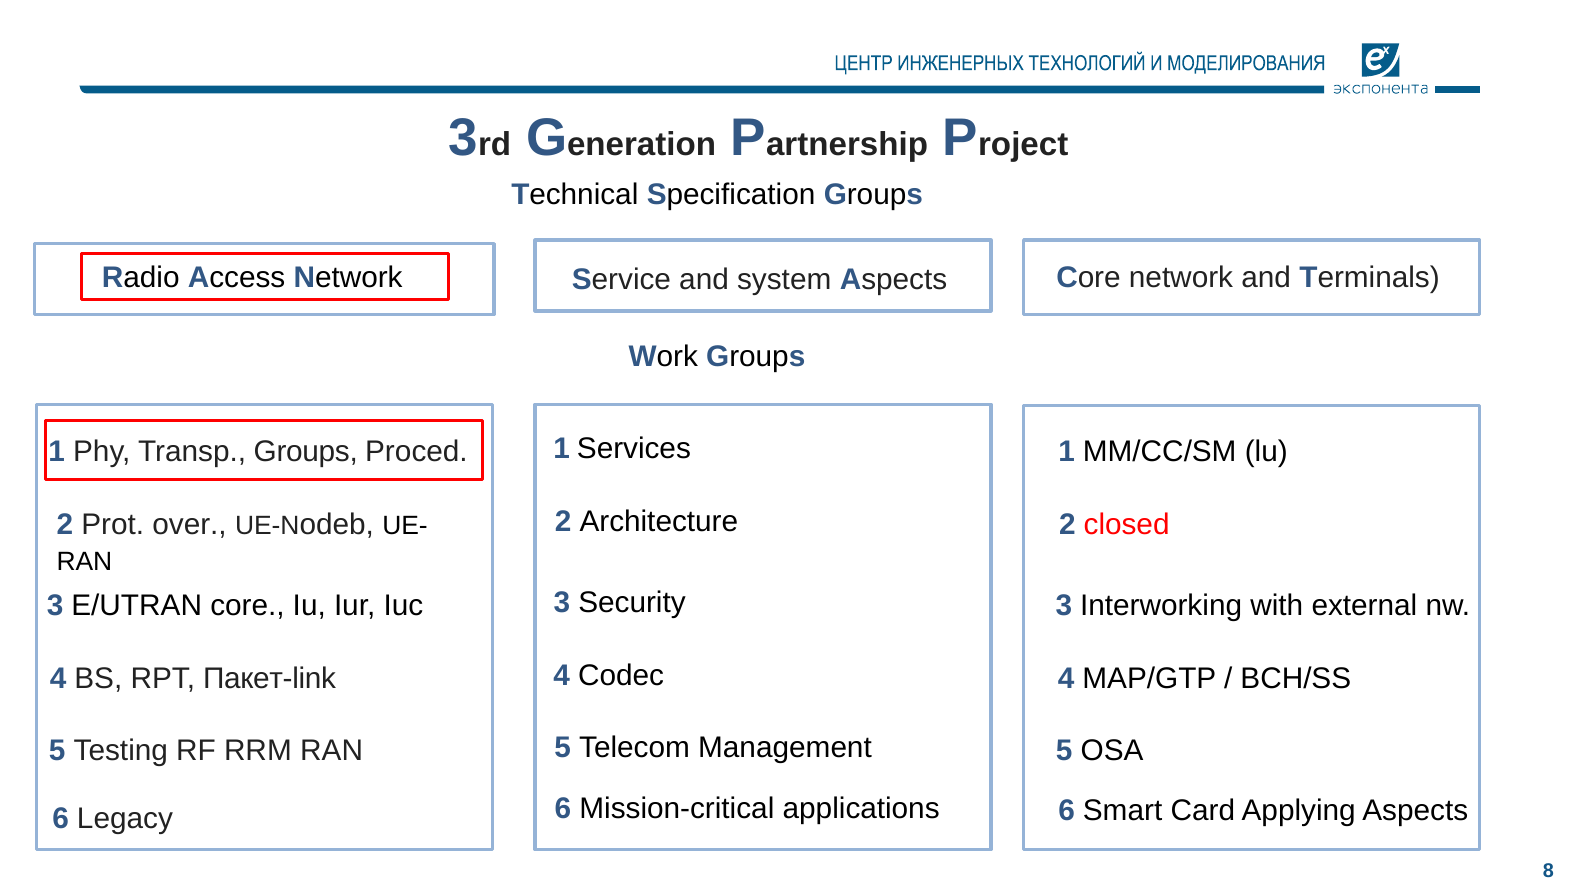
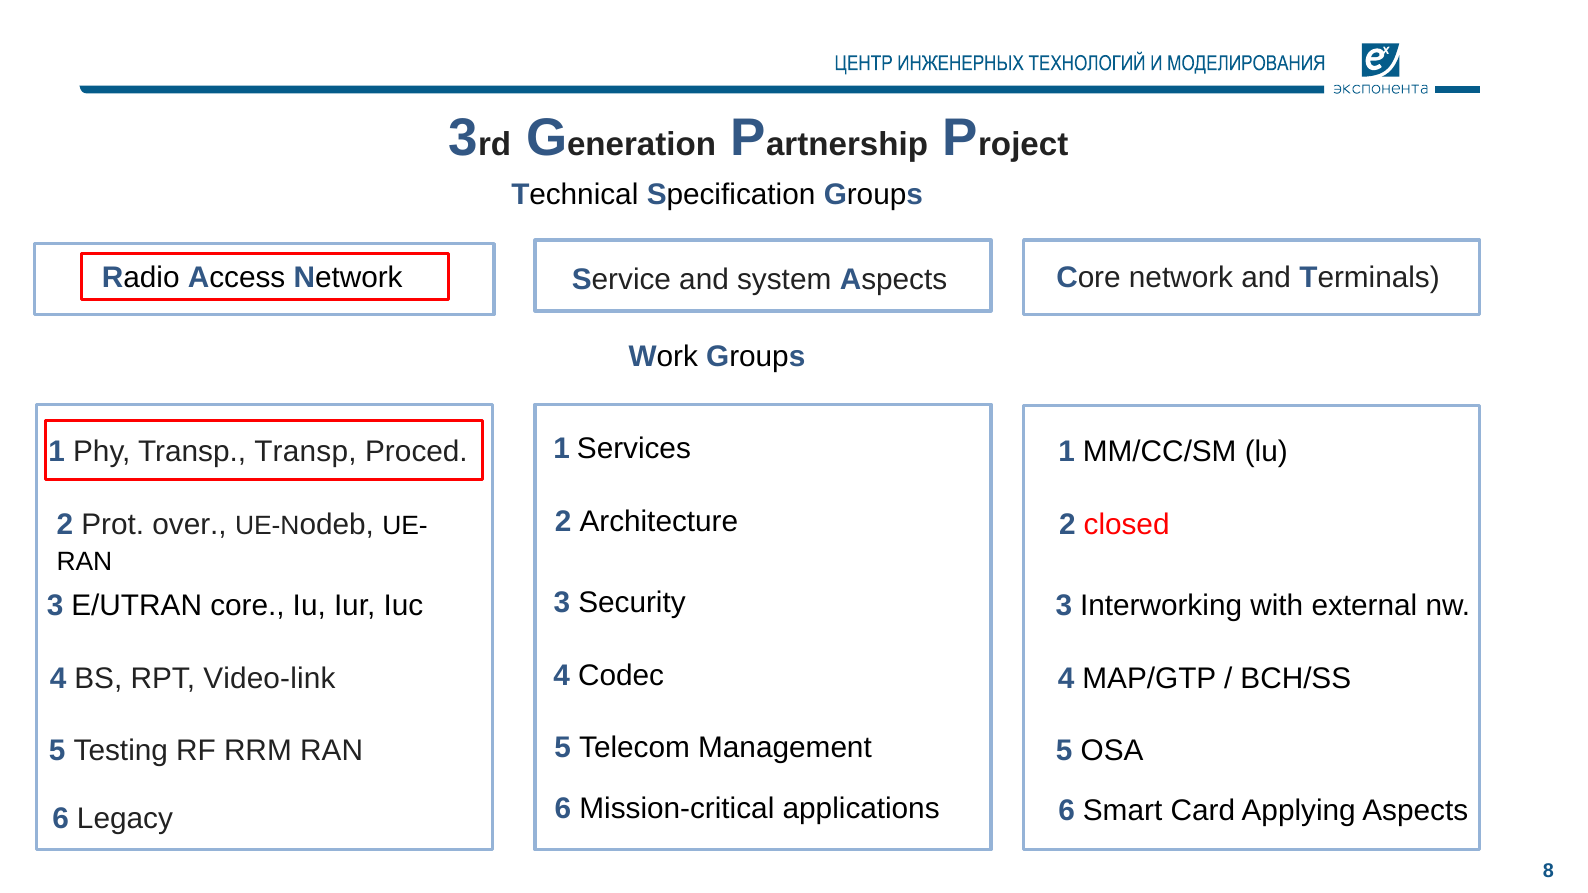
Transp Groups: Groups -> Transp
Пакет-link: Пакет-link -> Video-link
